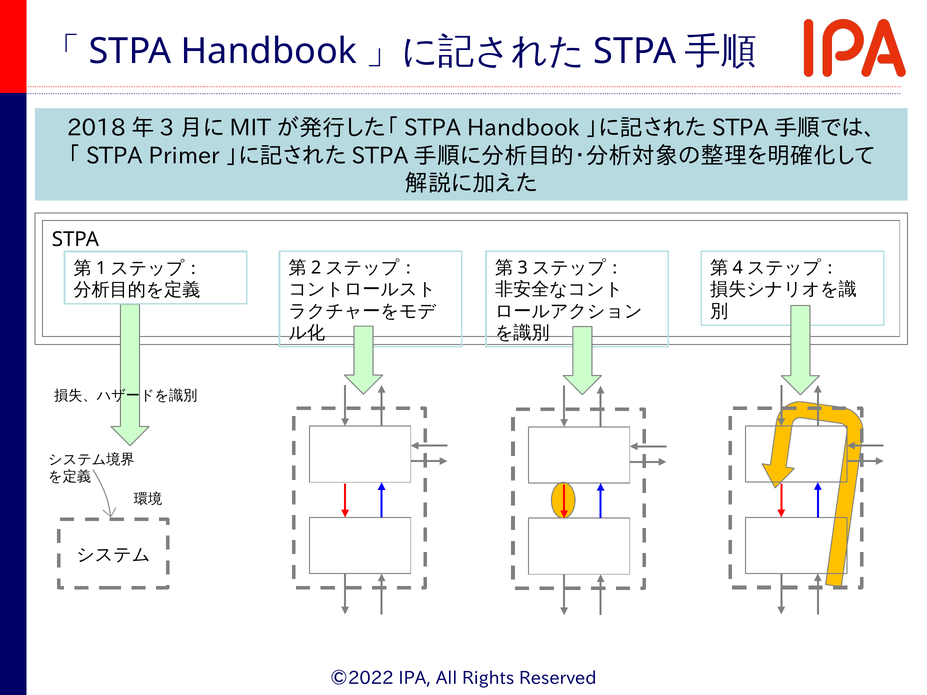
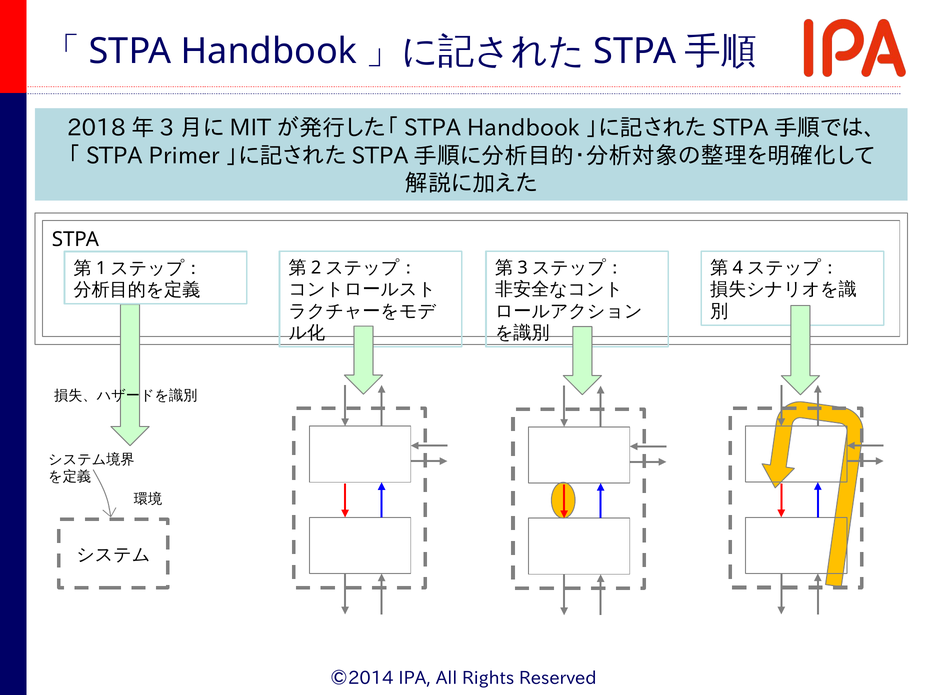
©2022: ©2022 -> ©2014
